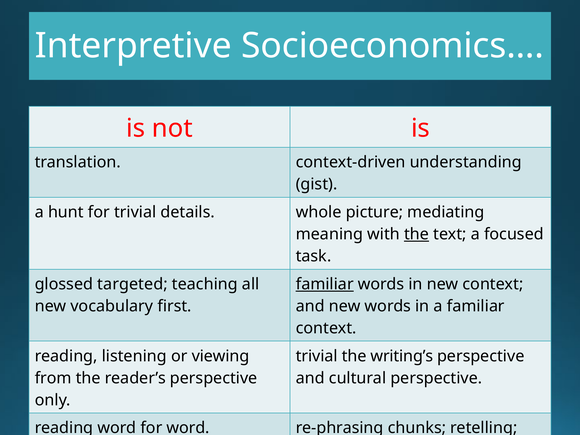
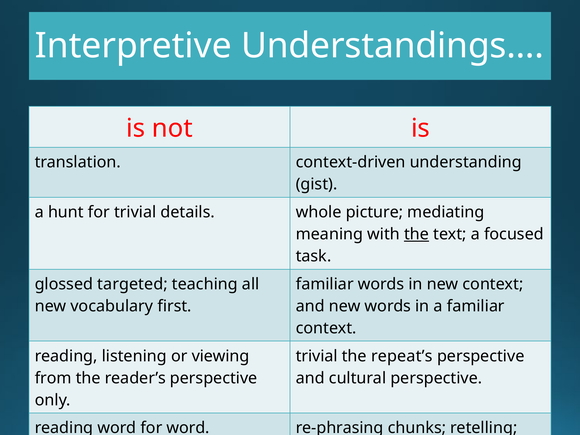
Socioeconomics…: Socioeconomics… -> Understandings…
familiar at (325, 284) underline: present -> none
writing’s: writing’s -> repeat’s
